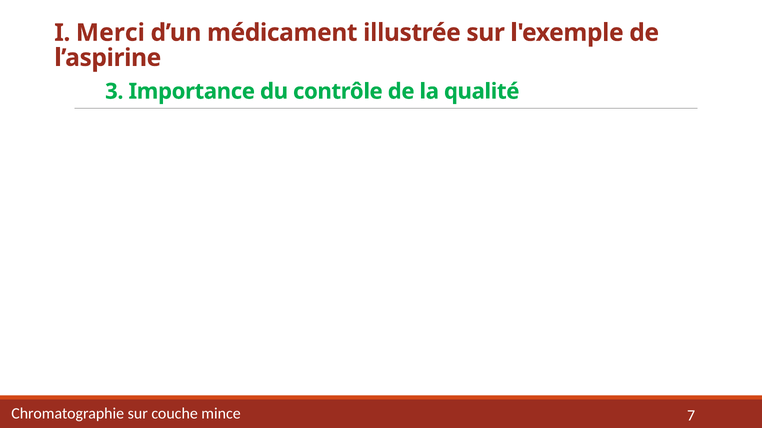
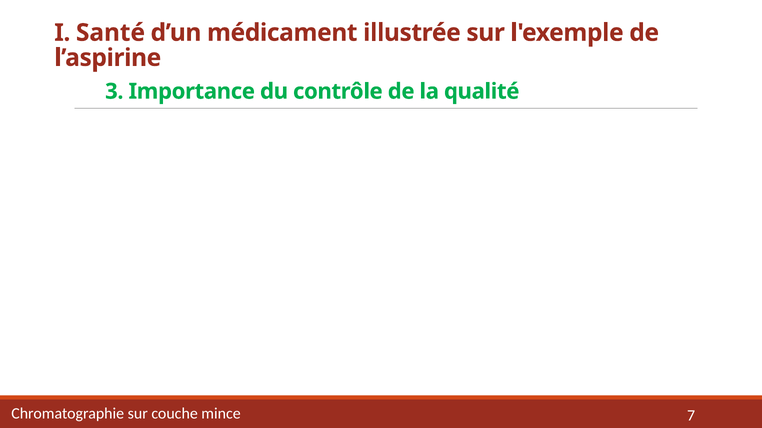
Merci: Merci -> Santé
